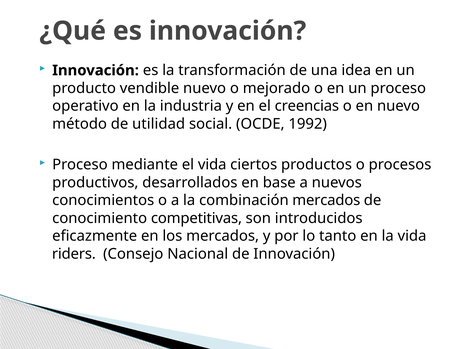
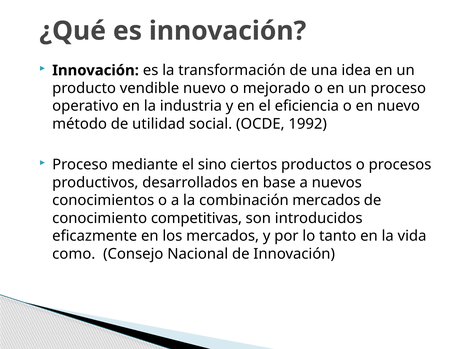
creencias: creencias -> eficiencia
el vida: vida -> sino
riders: riders -> como
